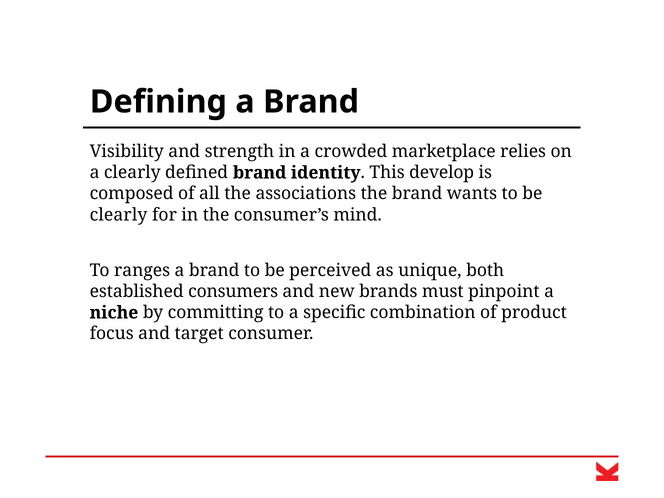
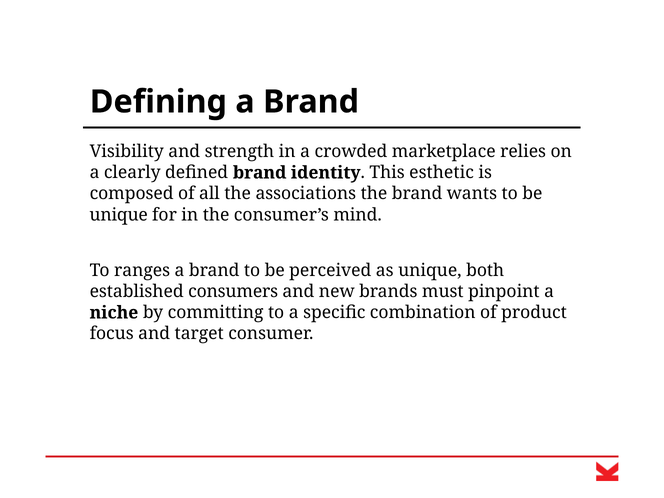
develop: develop -> esthetic
clearly at (119, 215): clearly -> unique
